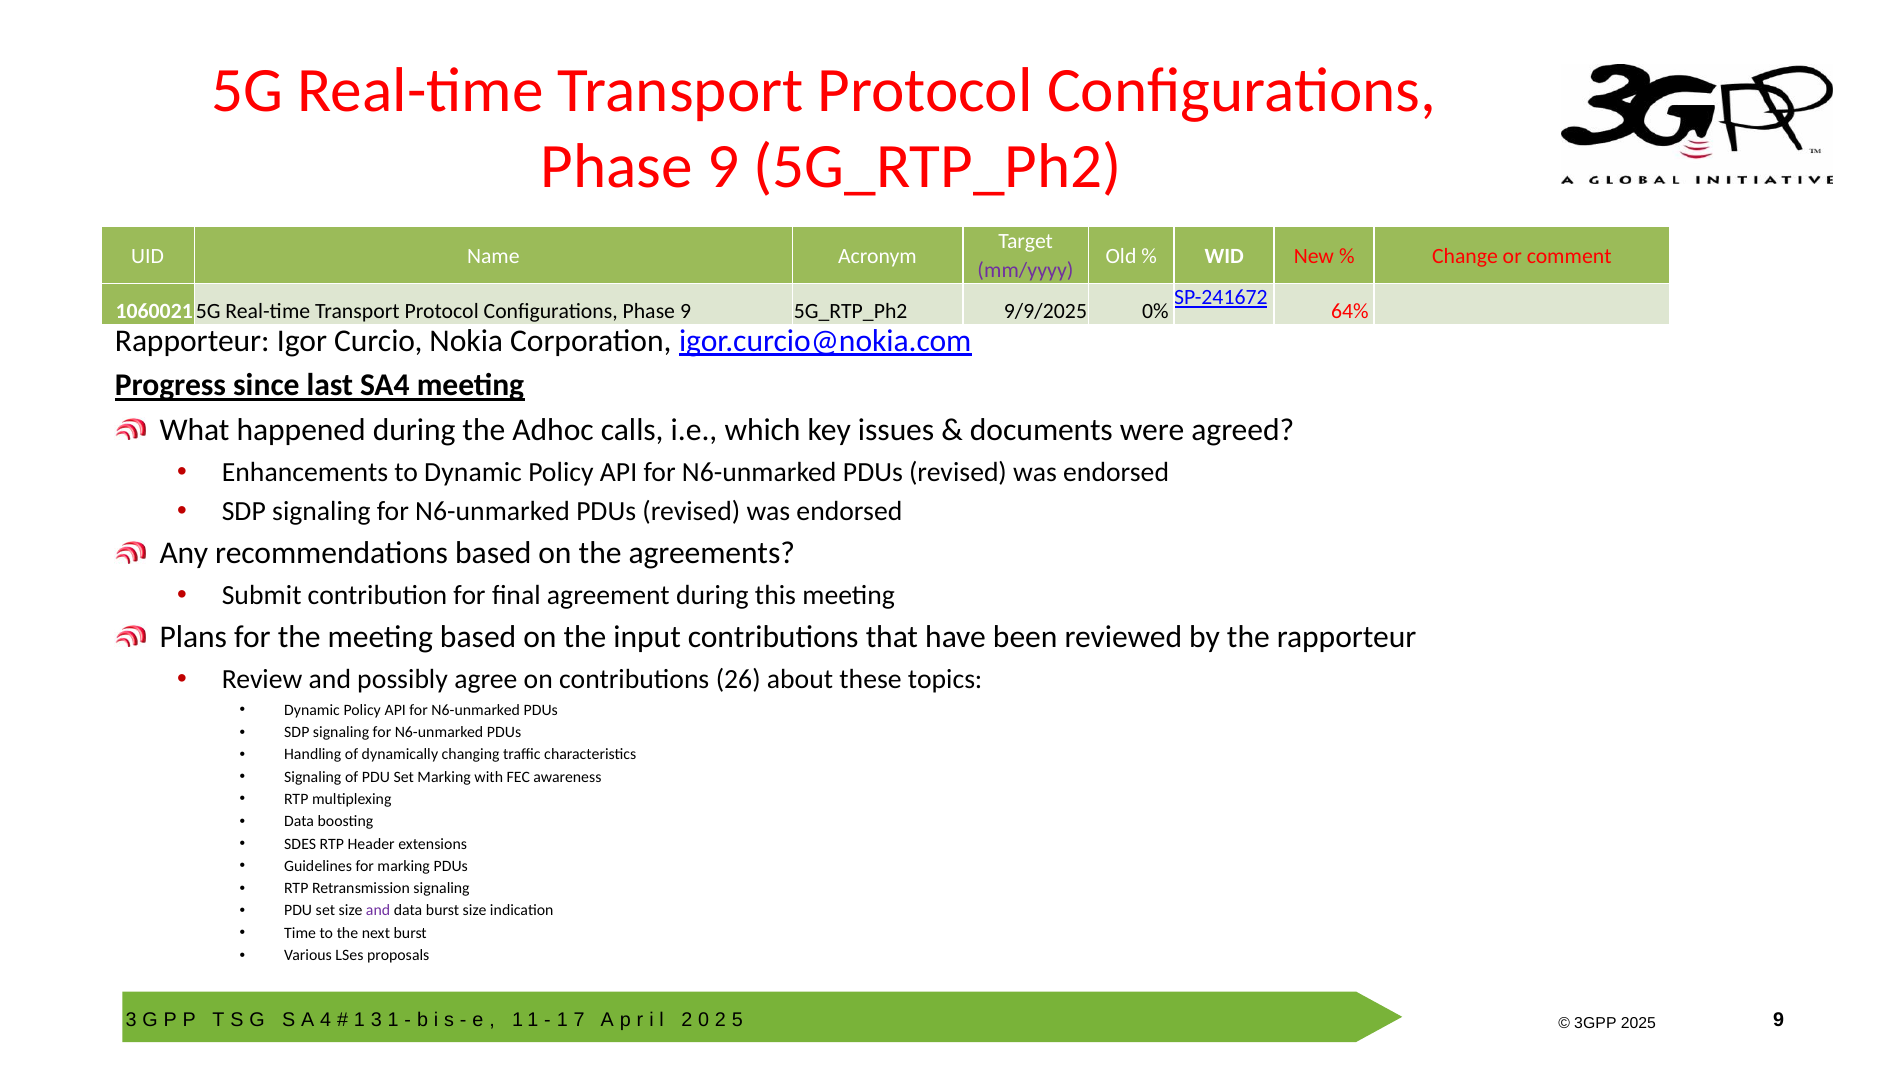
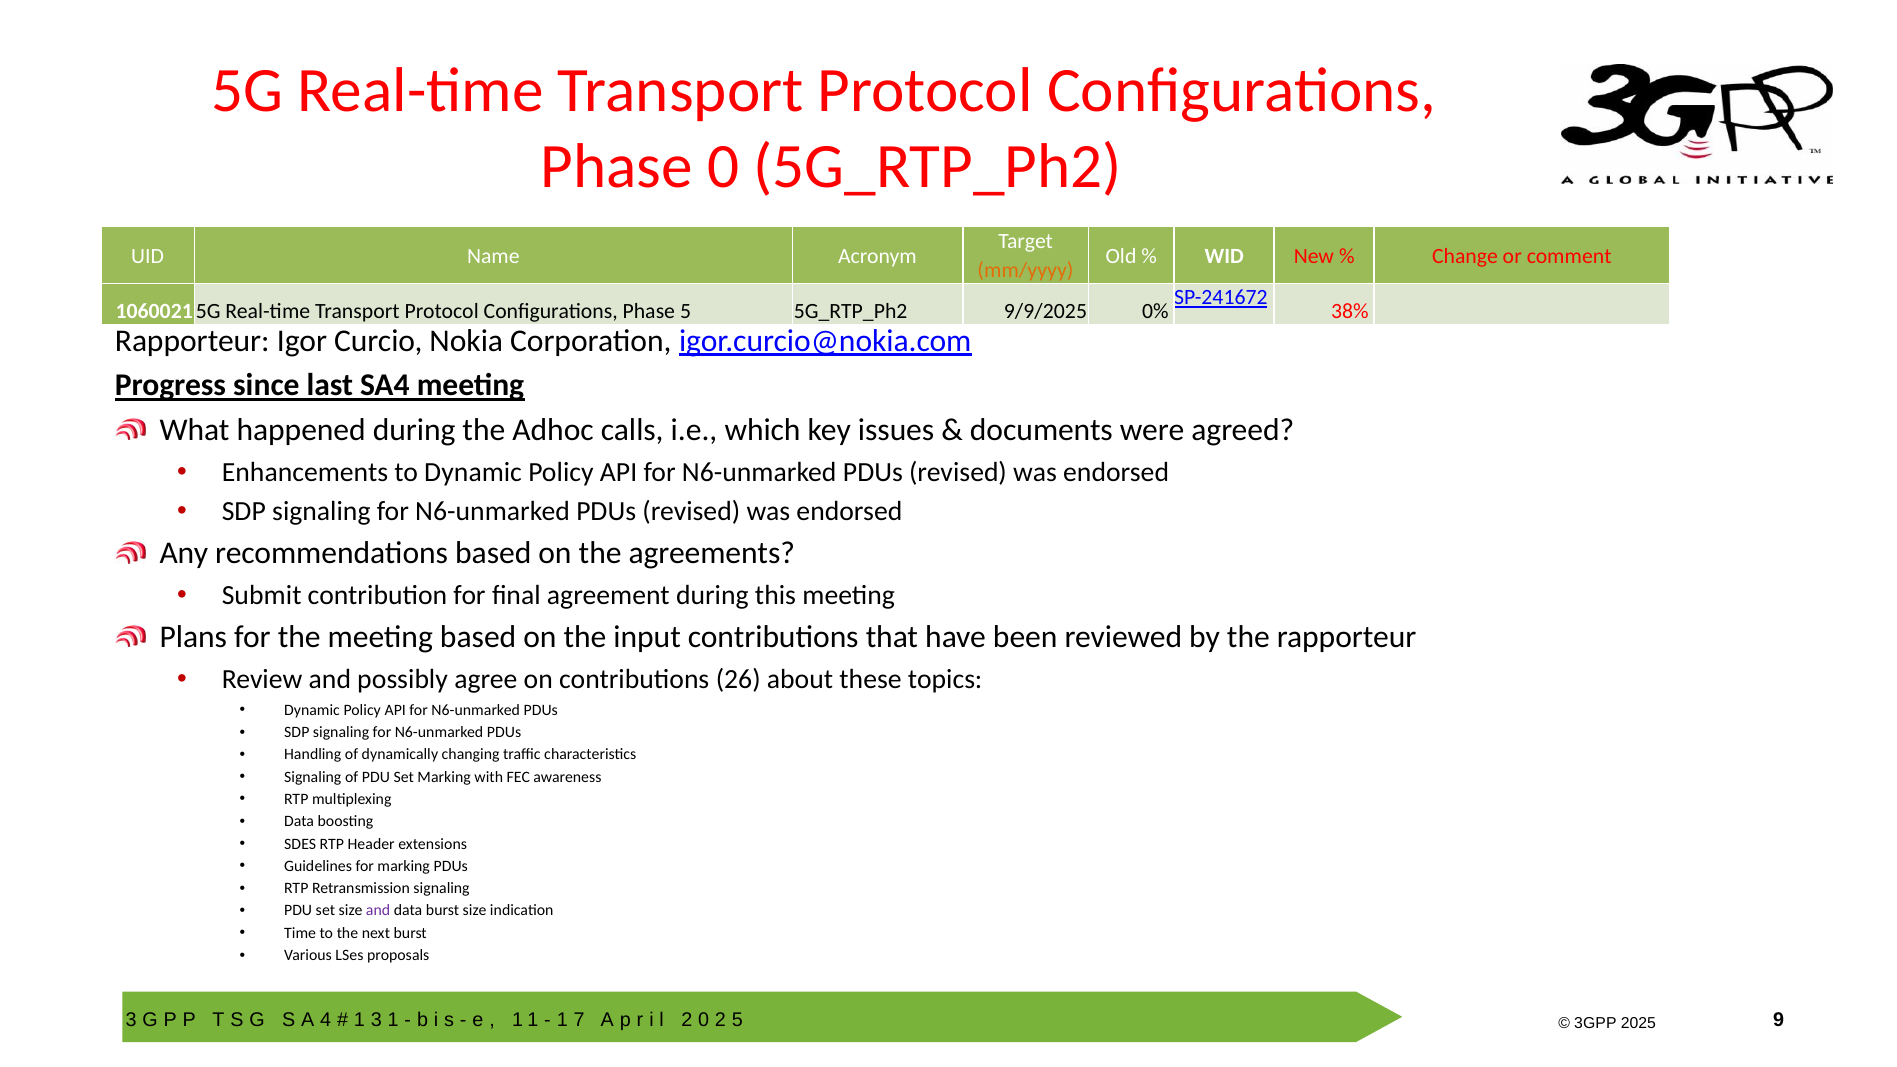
9 at (723, 167): 9 -> 0
mm/yyyy colour: purple -> orange
9 at (686, 312): 9 -> 5
64%: 64% -> 38%
